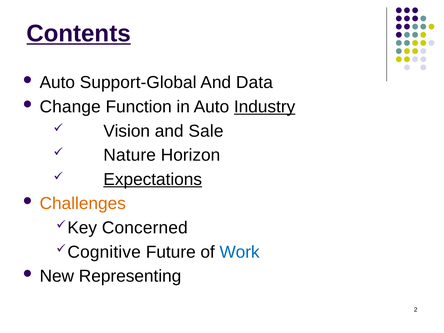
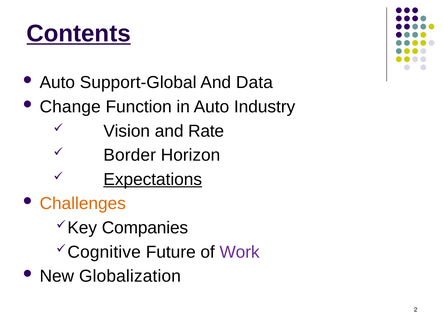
Industry underline: present -> none
Sale: Sale -> Rate
Nature: Nature -> Border
Concerned: Concerned -> Companies
Work colour: blue -> purple
Representing: Representing -> Globalization
